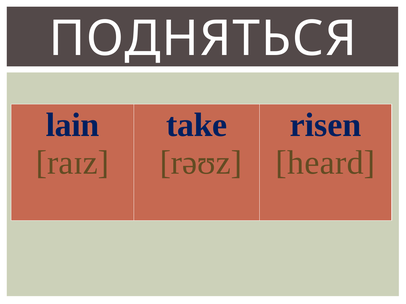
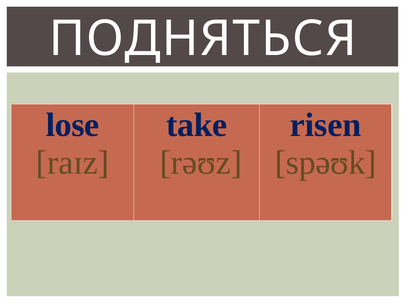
lain: lain -> lose
heard: heard -> spəʊk
